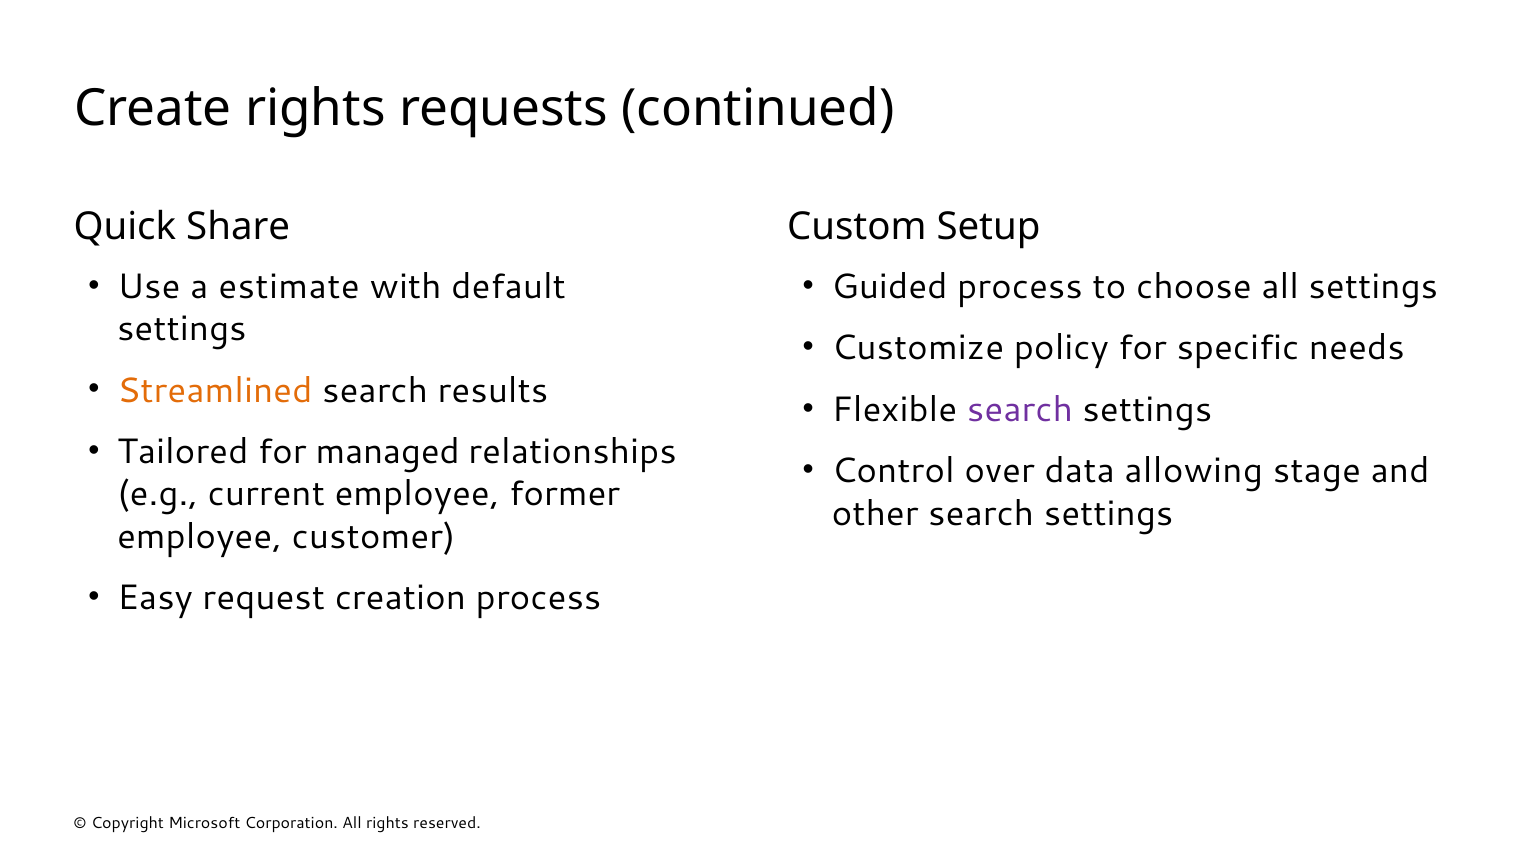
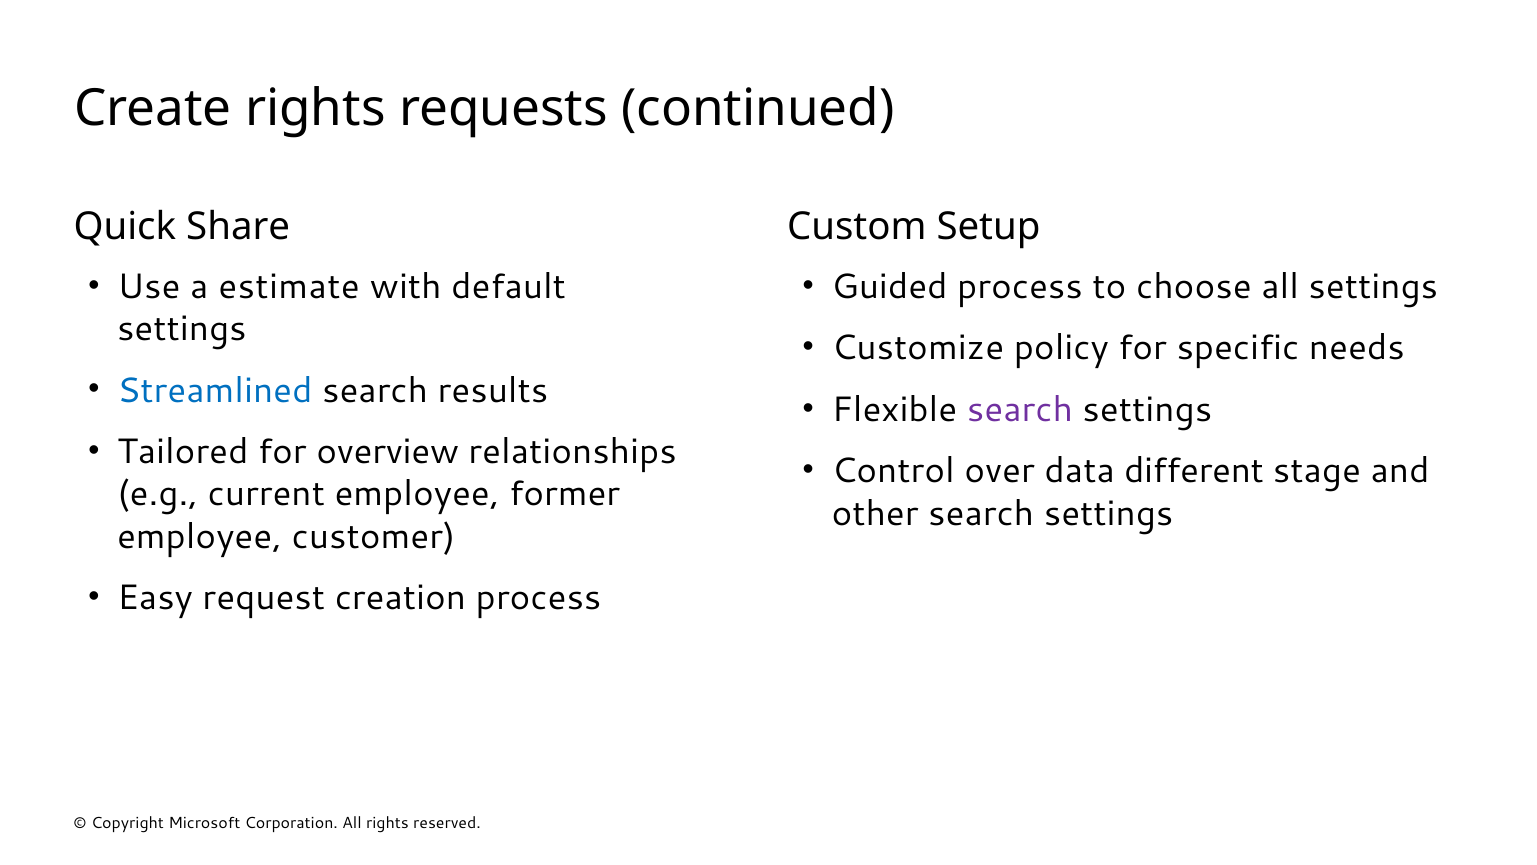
Streamlined colour: orange -> blue
managed: managed -> overview
allowing: allowing -> different
